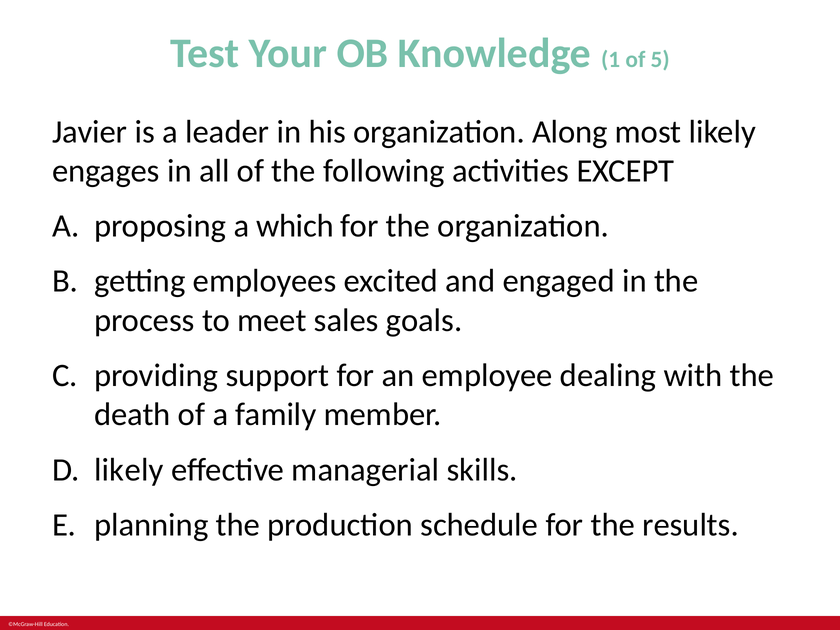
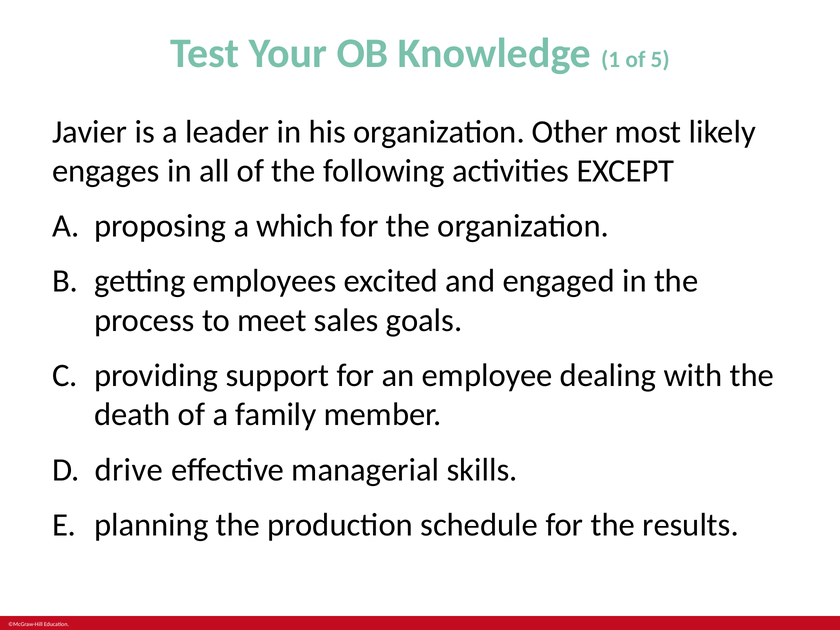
Along: Along -> Other
likely at (129, 470): likely -> drive
